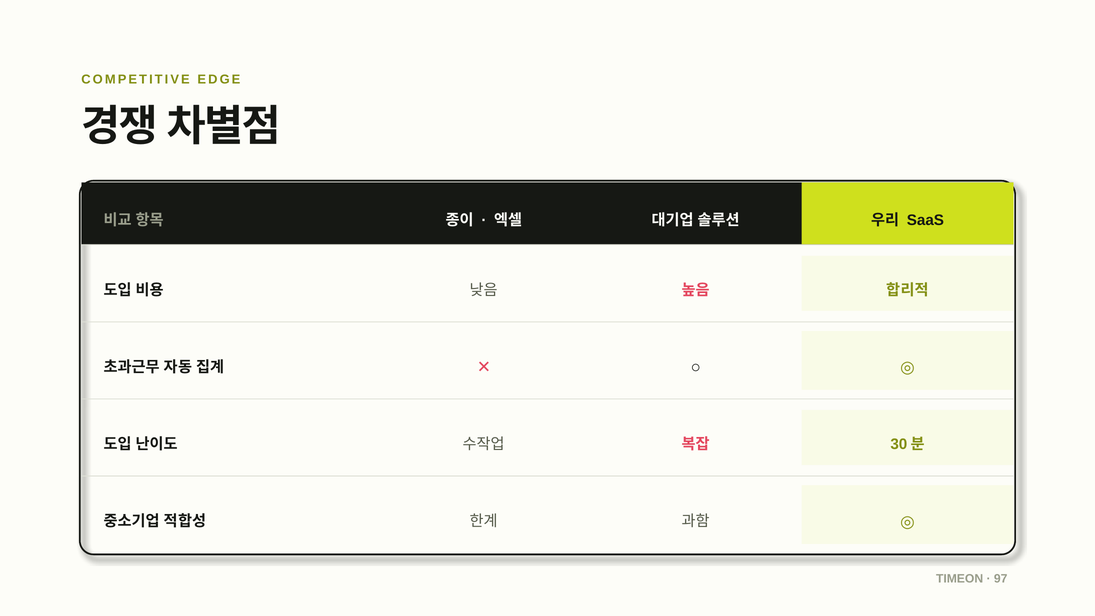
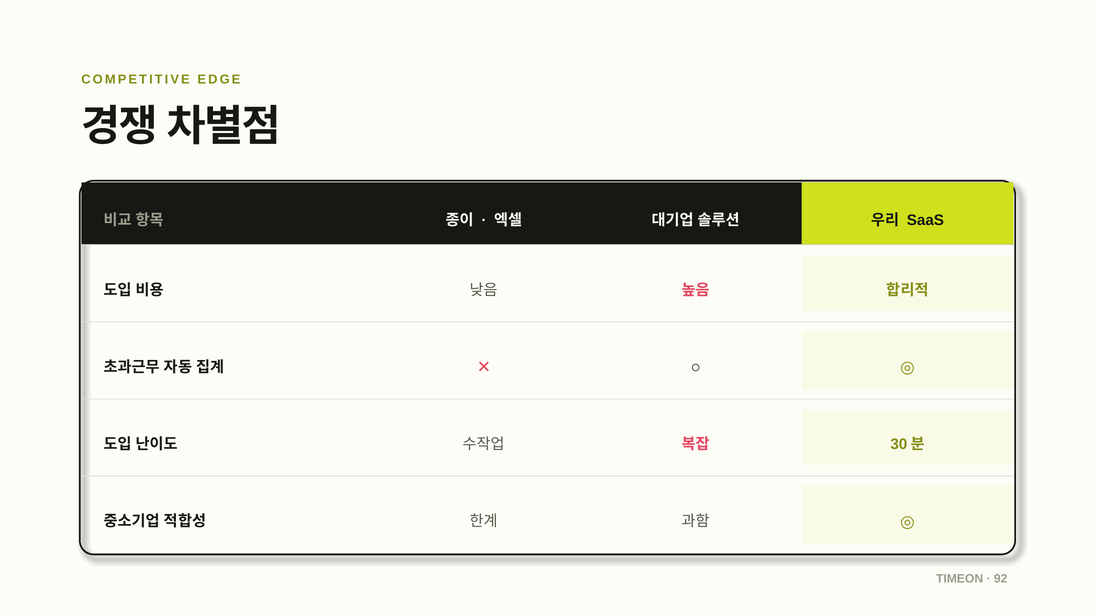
97: 97 -> 92
